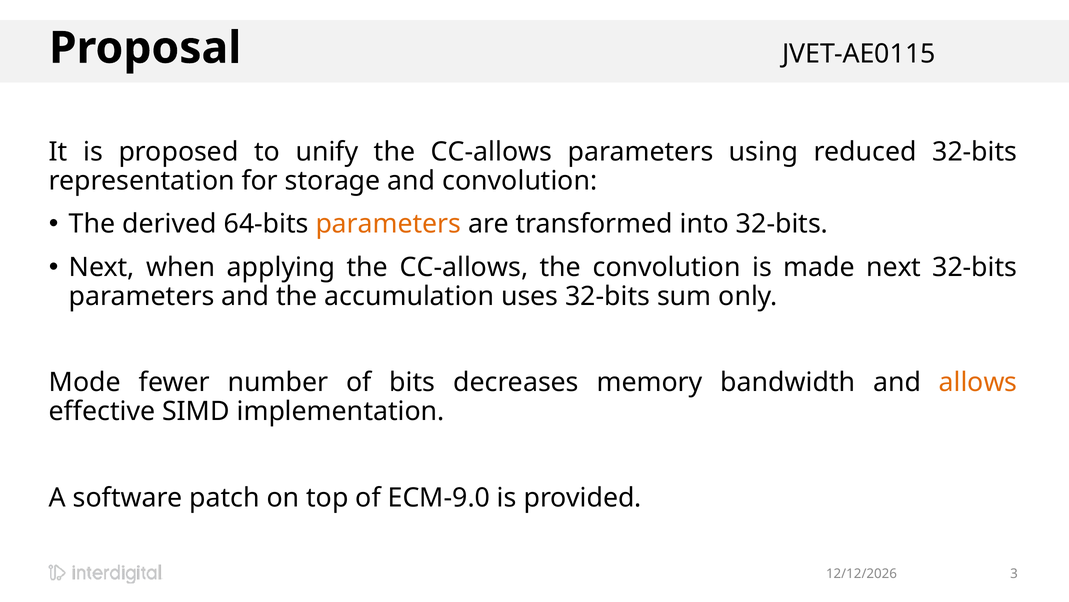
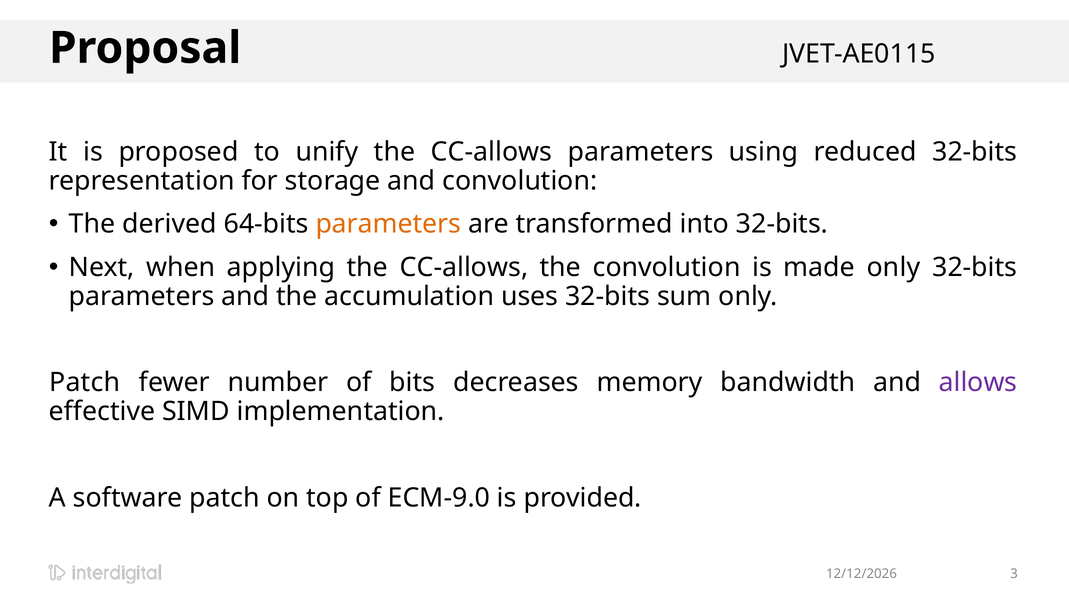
made next: next -> only
Mode at (85, 382): Mode -> Patch
allows colour: orange -> purple
